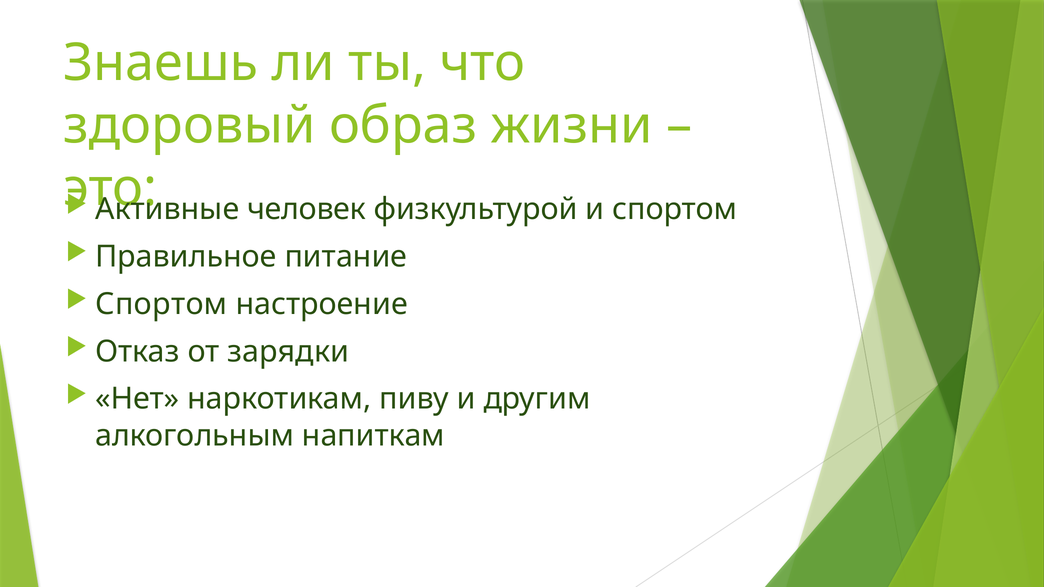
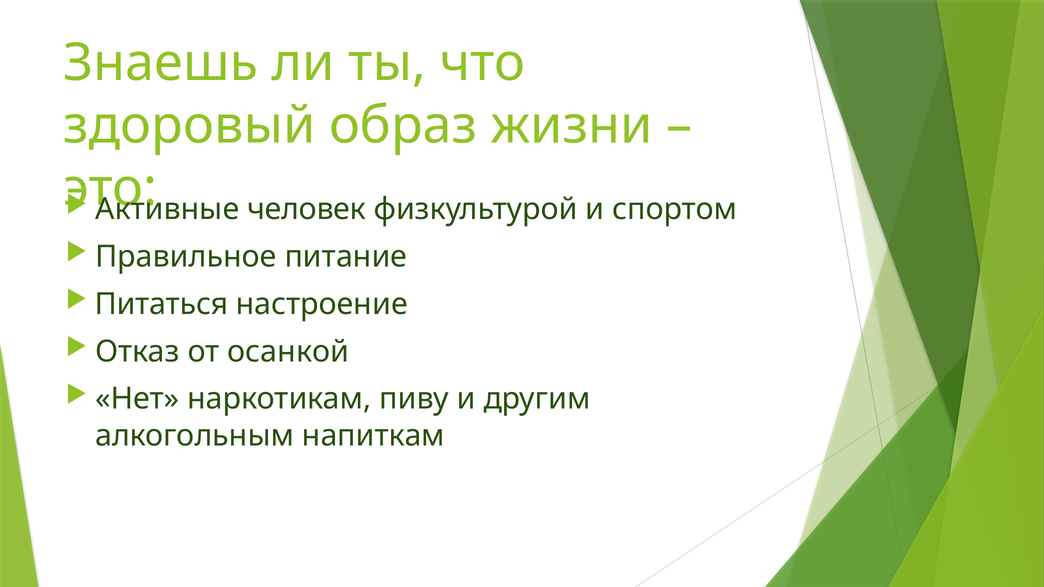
Спортом at (161, 304): Спортом -> Питаться
зарядки: зарядки -> осанкой
